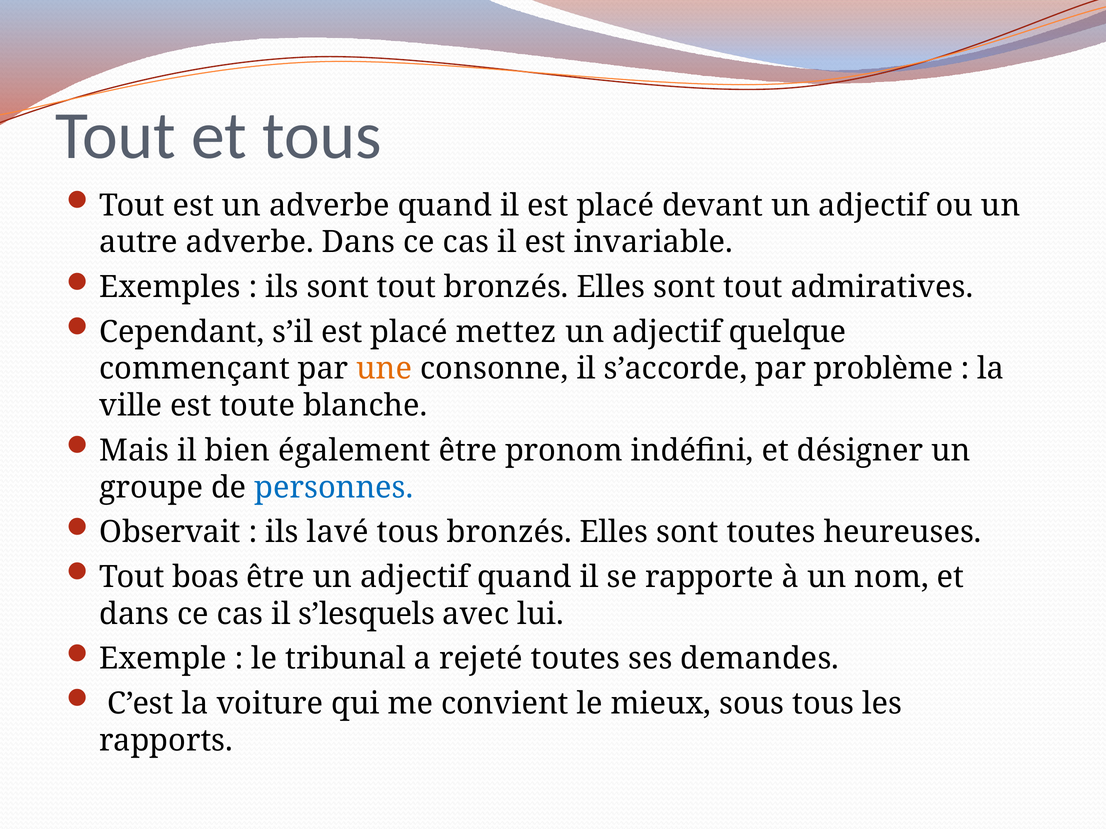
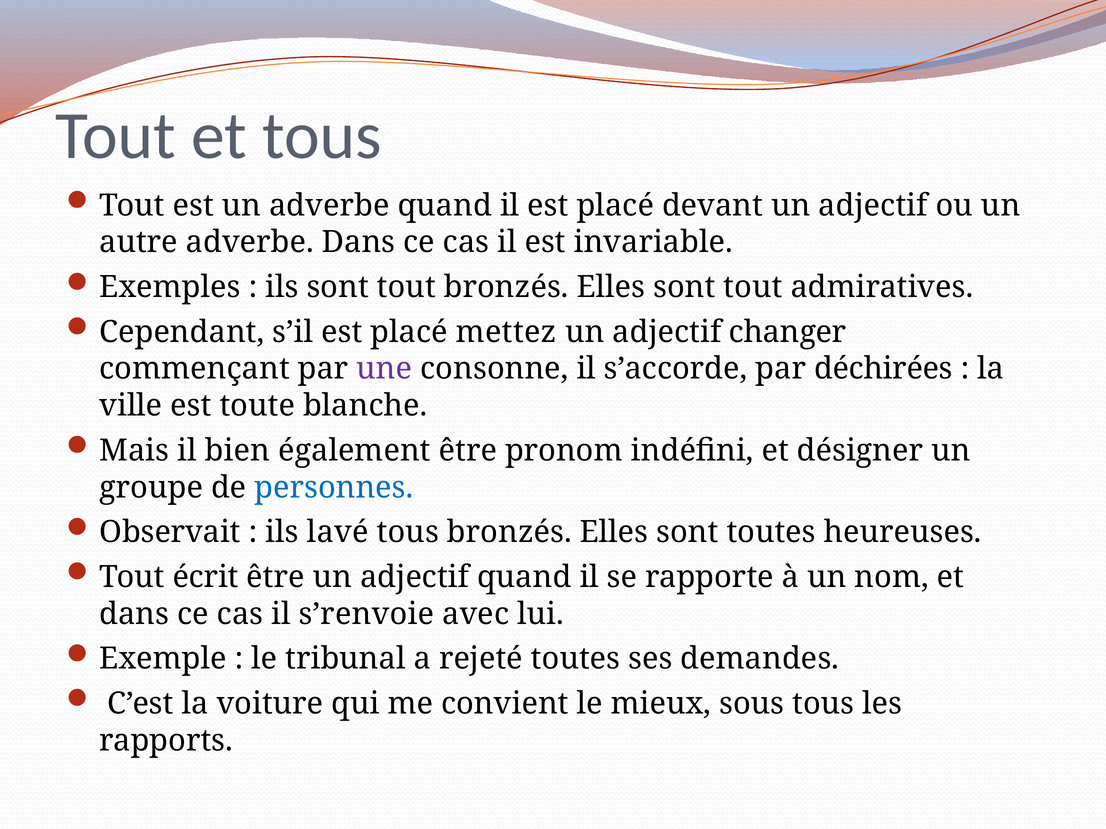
quelque: quelque -> changer
une colour: orange -> purple
problème: problème -> déchirées
boas: boas -> écrit
s’lesquels: s’lesquels -> s’renvoie
